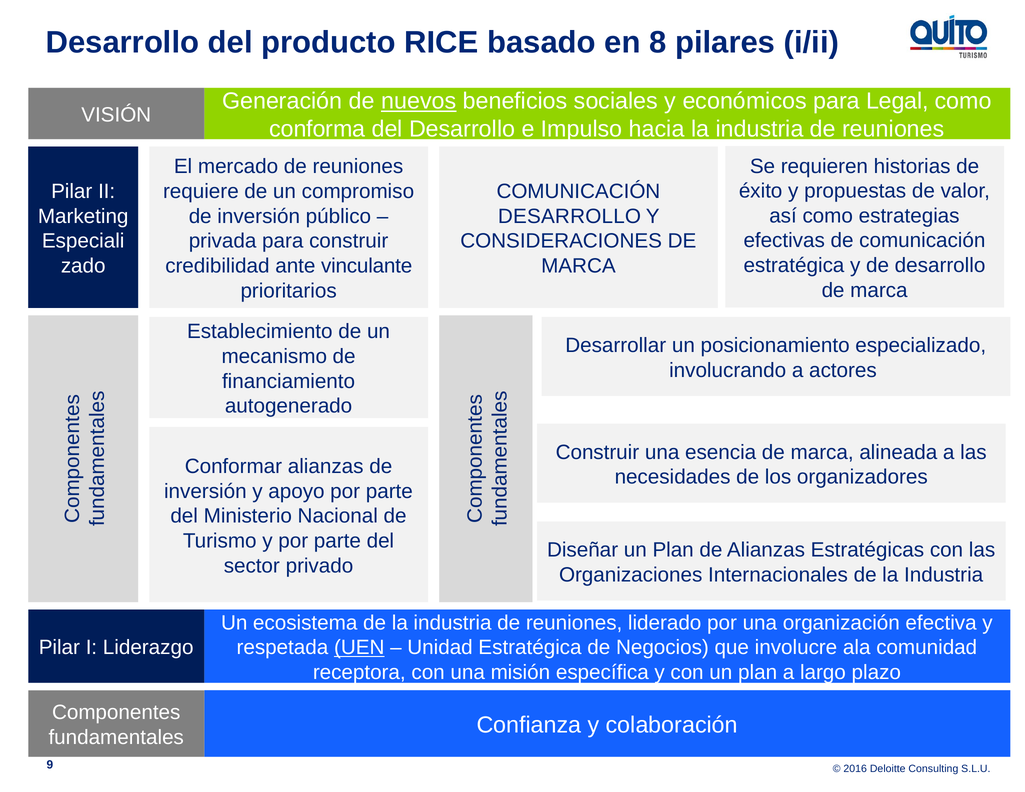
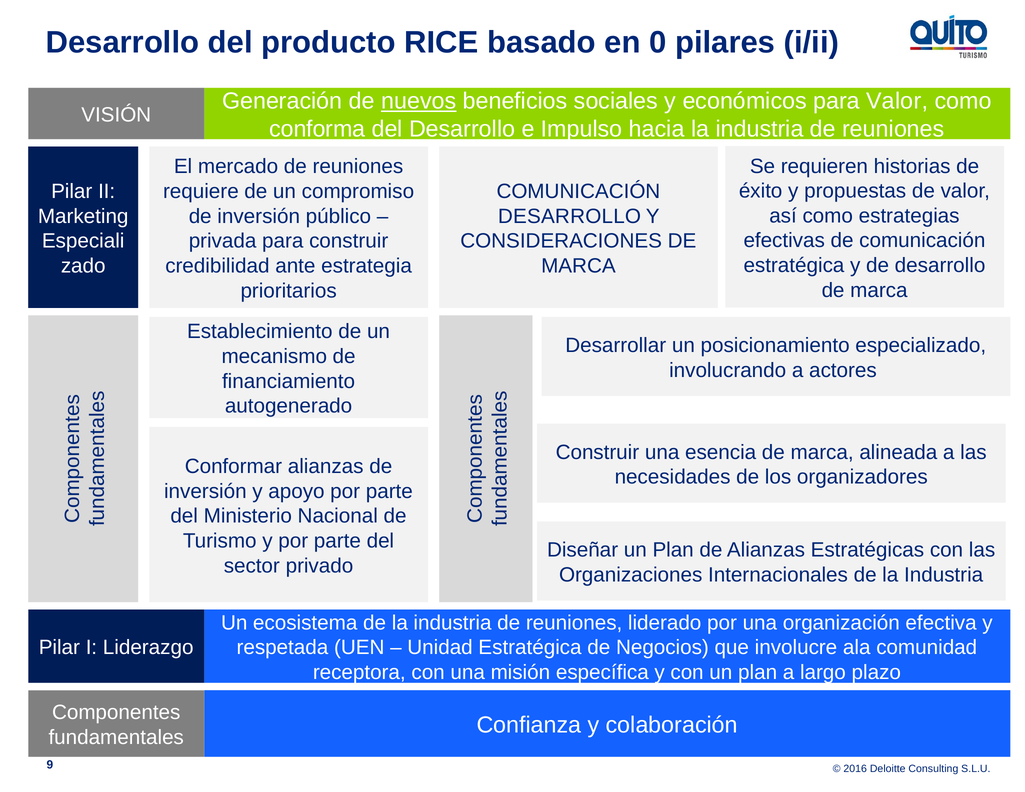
8: 8 -> 0
para Legal: Legal -> Valor
vinculante: vinculante -> estrategia
UEN underline: present -> none
